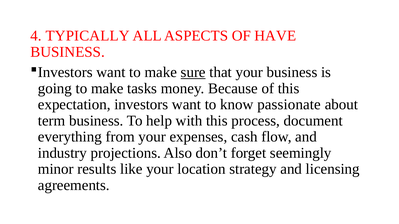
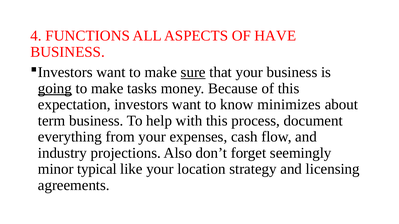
TYPICALLY: TYPICALLY -> FUNCTIONS
going underline: none -> present
passionate: passionate -> minimizes
results: results -> typical
